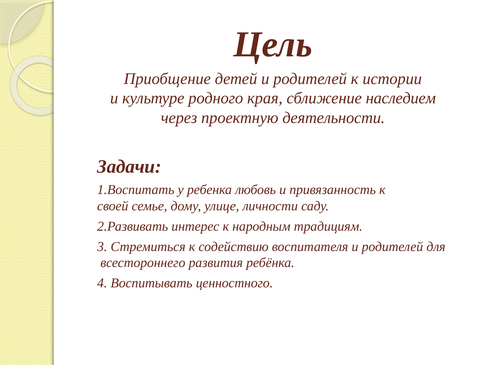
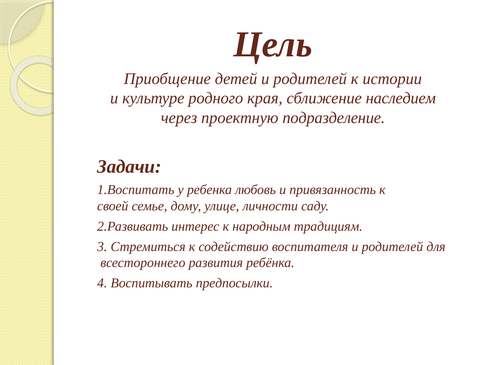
деятельности: деятельности -> подразделение
ценностного: ценностного -> предпосылки
